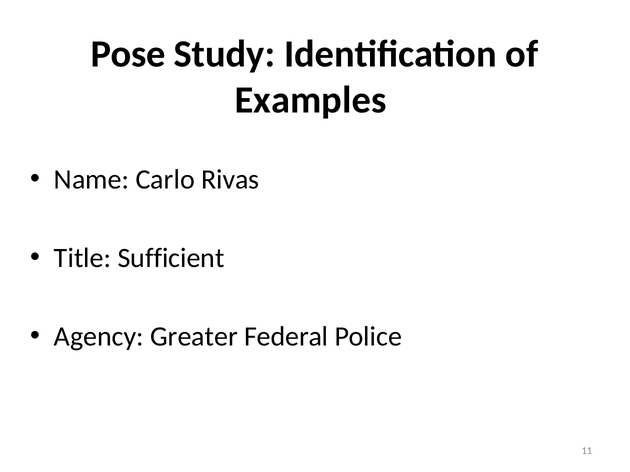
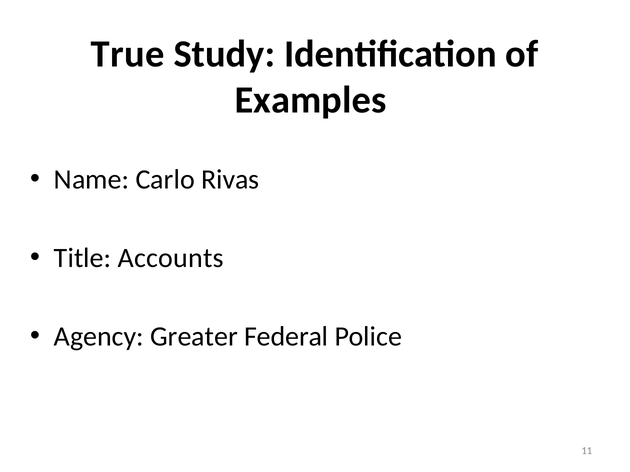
Pose: Pose -> True
Sufficient: Sufficient -> Accounts
